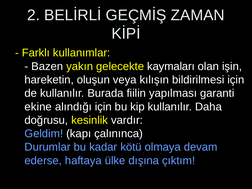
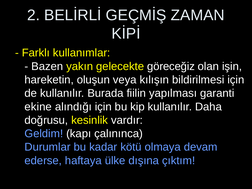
kaymaları: kaymaları -> göreceğiz
